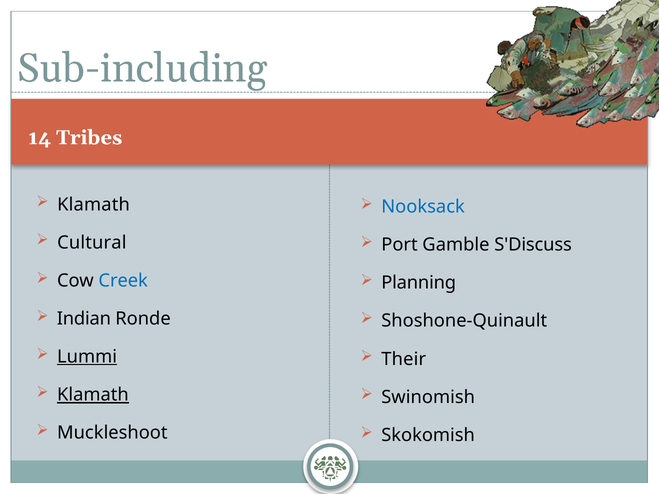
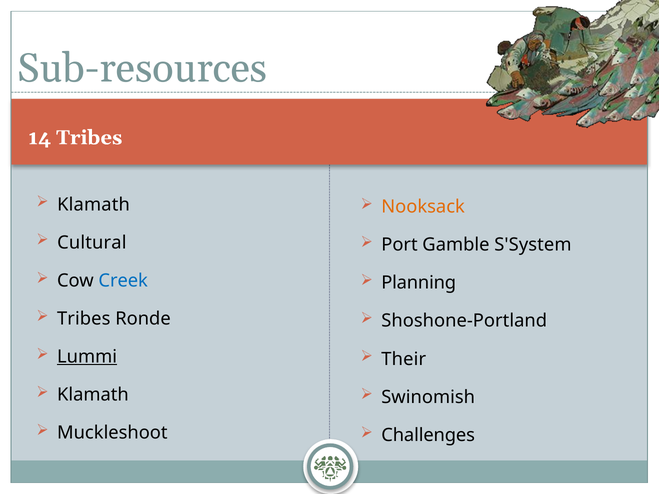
Sub-including: Sub-including -> Sub-resources
Nooksack colour: blue -> orange
S'Discuss: S'Discuss -> S'System
Indian at (84, 319): Indian -> Tribes
Shoshone-Quinault: Shoshone-Quinault -> Shoshone-Portland
Klamath at (93, 395) underline: present -> none
Skokomish: Skokomish -> Challenges
